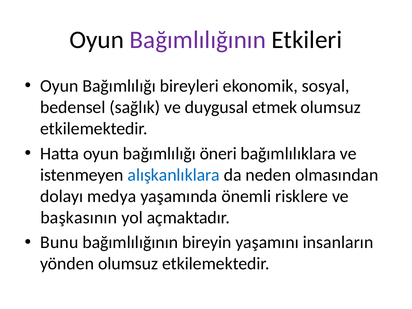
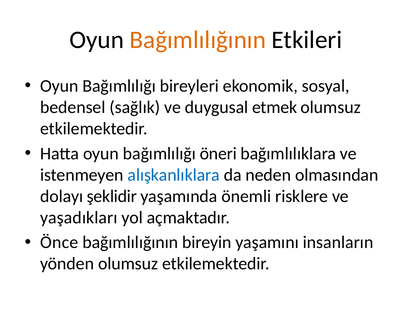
Bağımlılığının at (198, 40) colour: purple -> orange
medya: medya -> şeklidir
başkasının: başkasının -> yaşadıkları
Bunu: Bunu -> Önce
